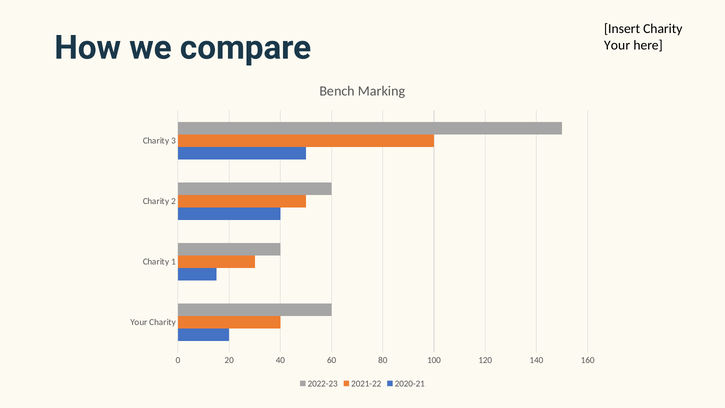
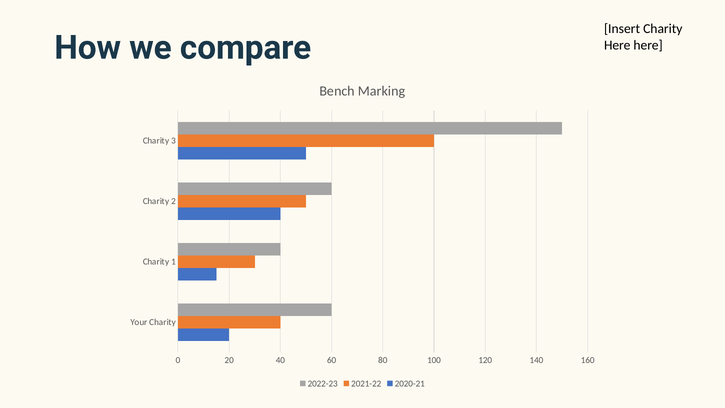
Your at (617, 45): Your -> Here
